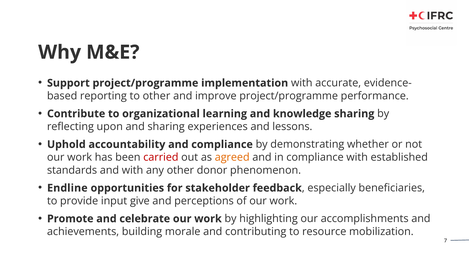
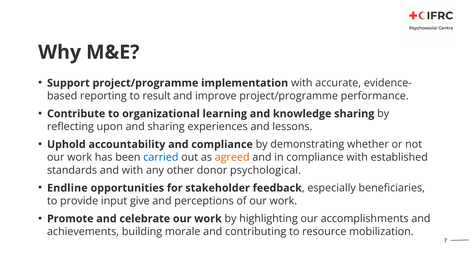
to other: other -> result
carried colour: red -> blue
phenomenon: phenomenon -> psychological
